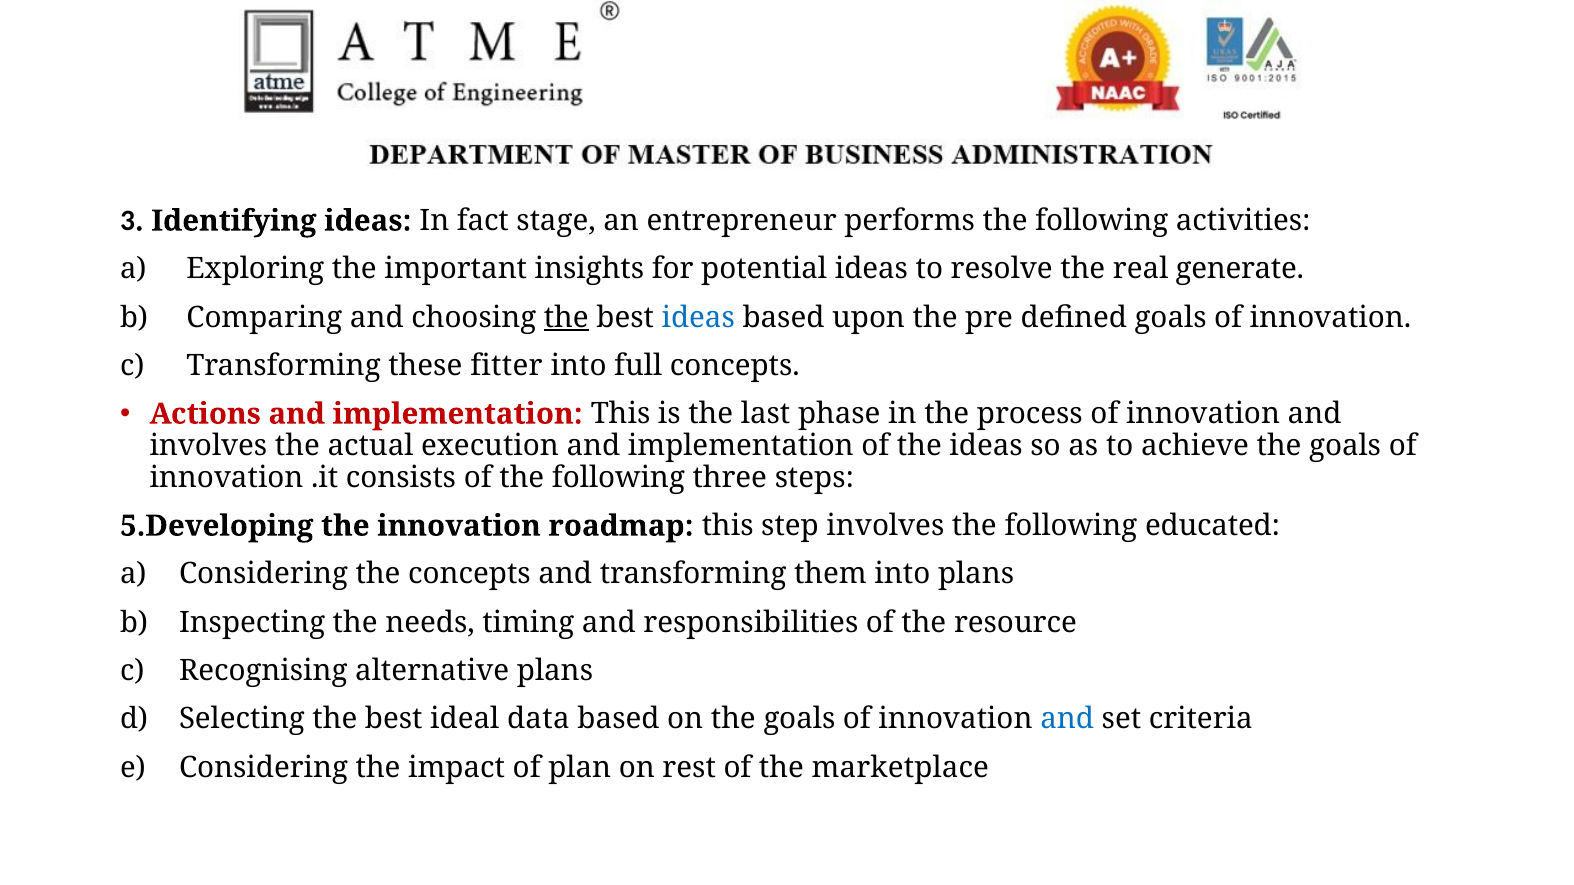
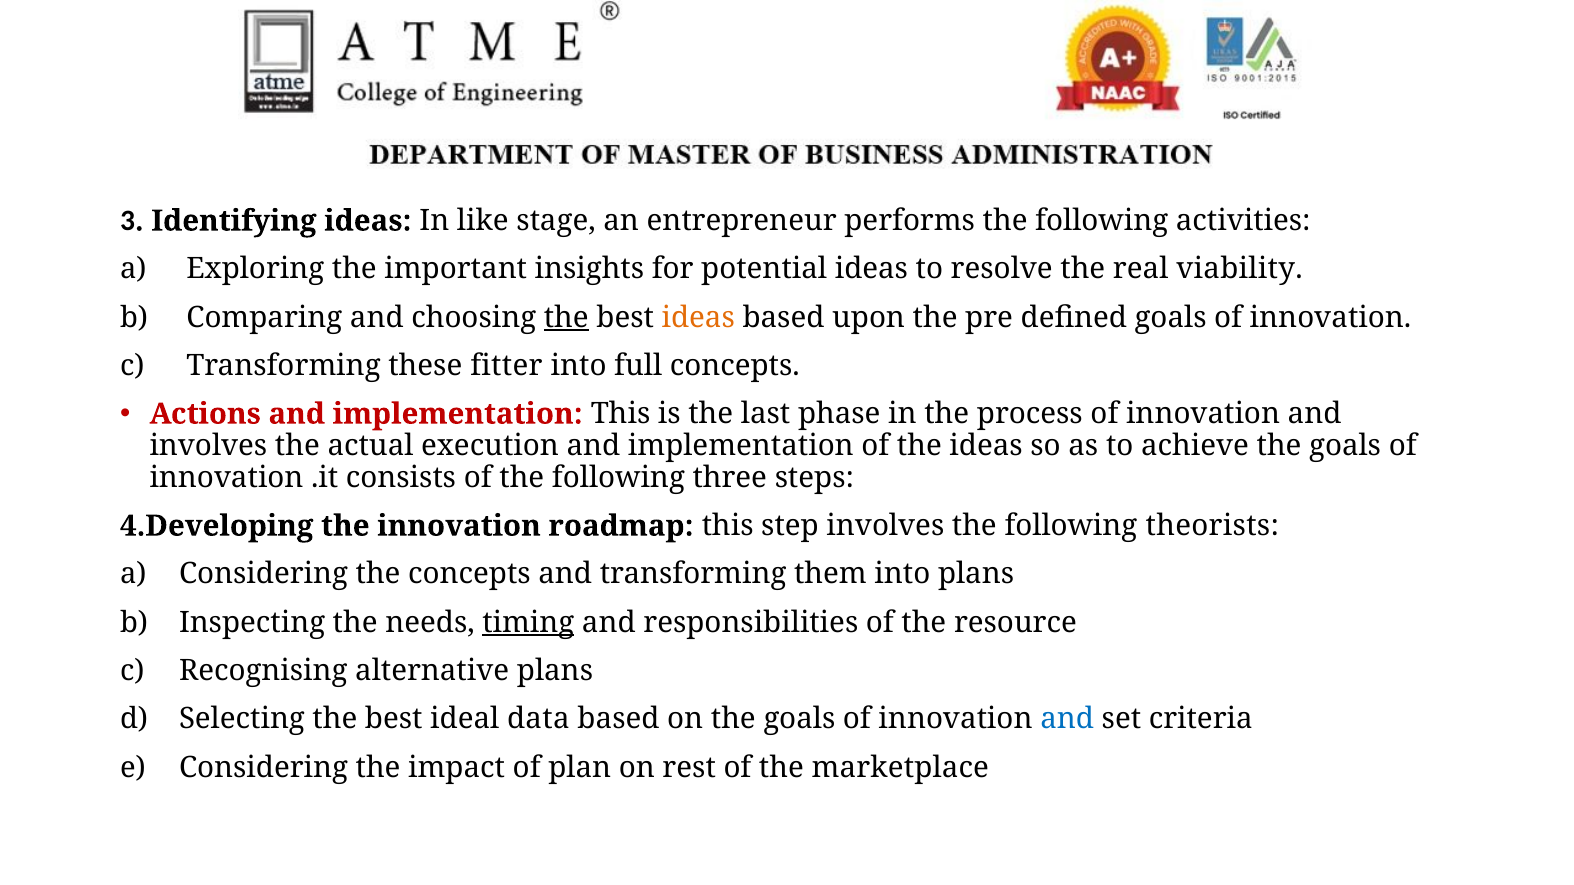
fact: fact -> like
generate: generate -> viability
ideas at (698, 318) colour: blue -> orange
5.Developing: 5.Developing -> 4.Developing
educated: educated -> theorists
timing underline: none -> present
